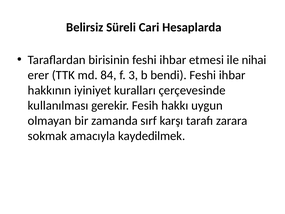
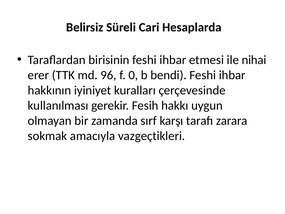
84: 84 -> 96
3: 3 -> 0
kaydedilmek: kaydedilmek -> vazgeçtikleri
